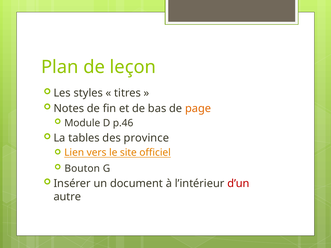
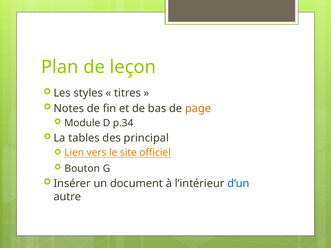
p.46: p.46 -> p.34
province: province -> principal
d’un colour: red -> blue
